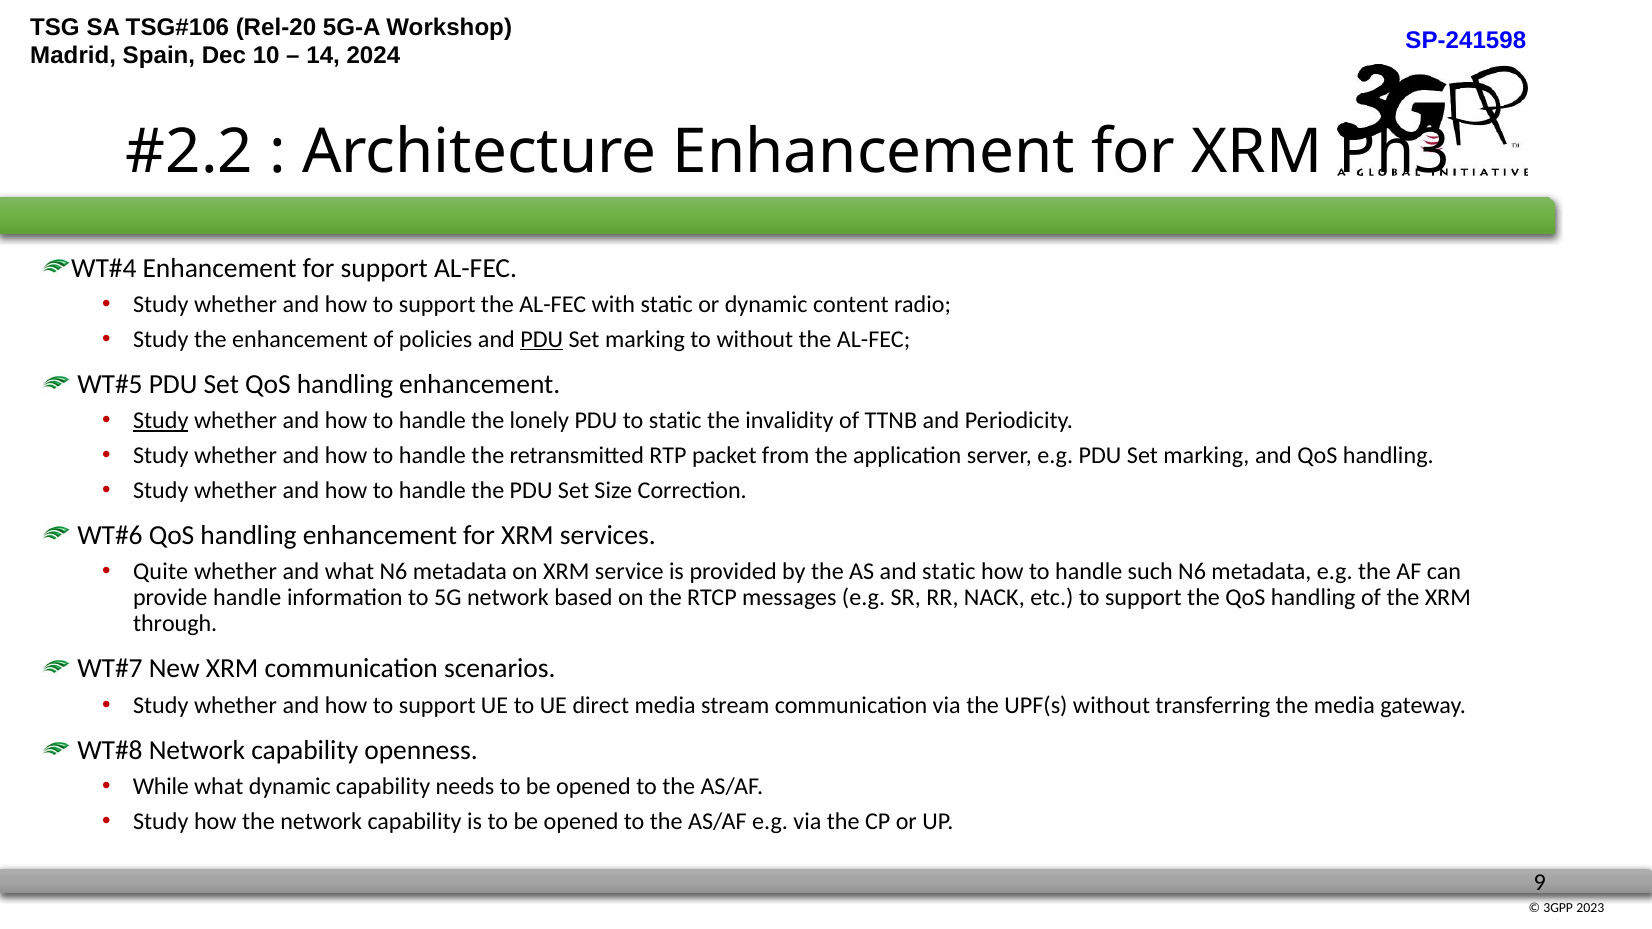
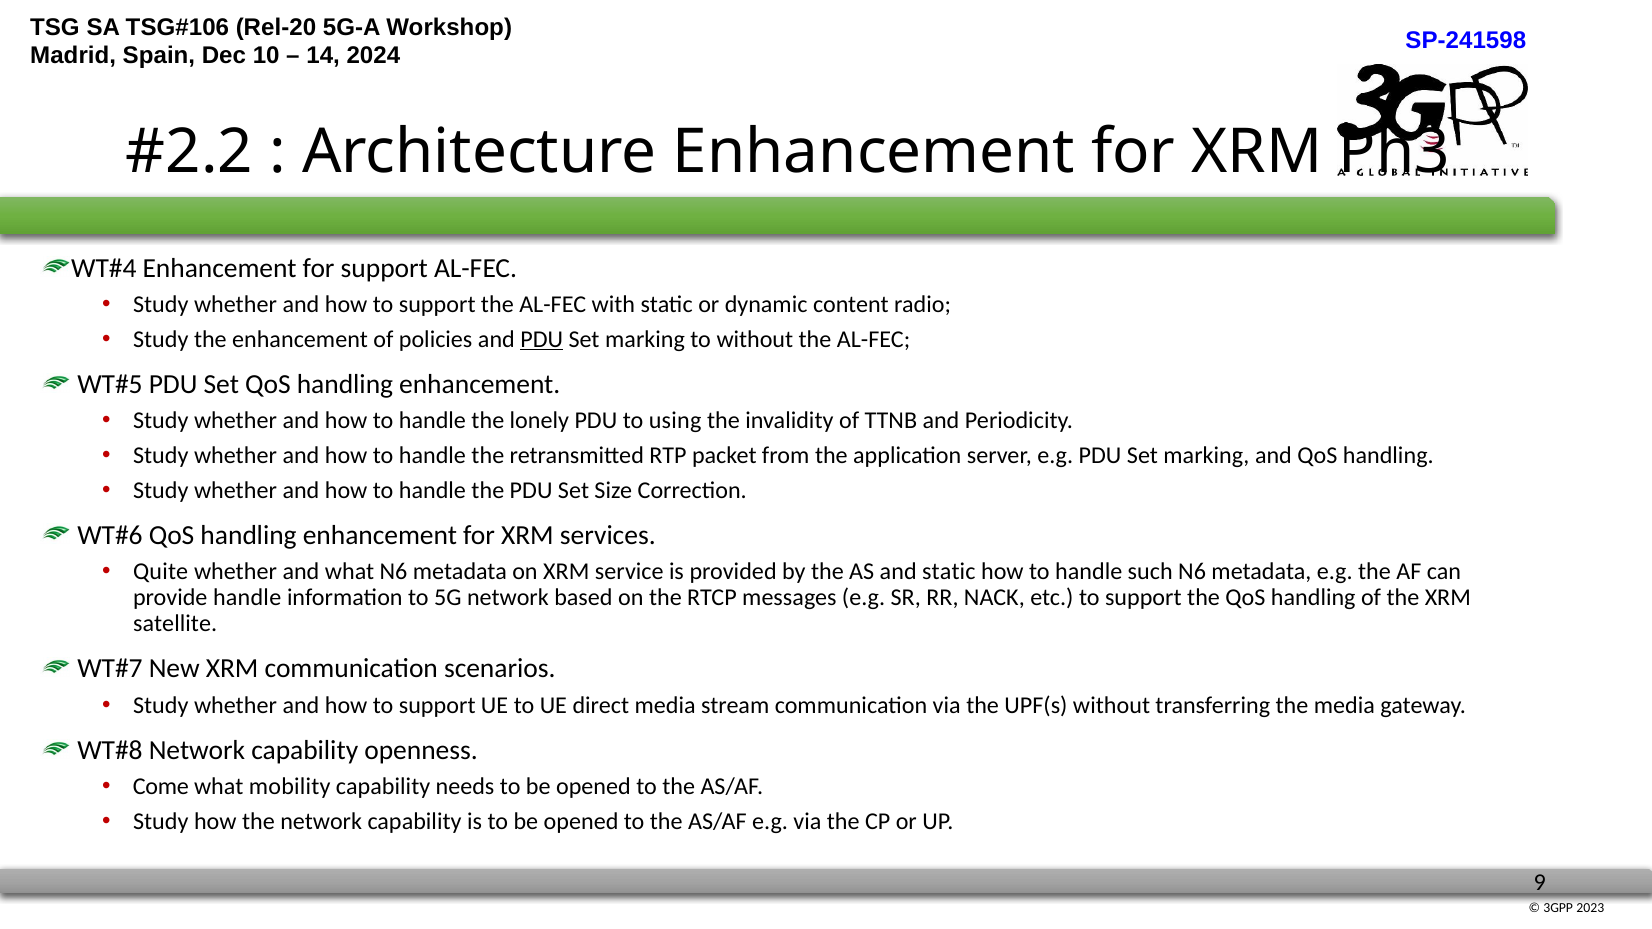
Study at (161, 421) underline: present -> none
to static: static -> using
through: through -> satellite
While: While -> Come
what dynamic: dynamic -> mobility
